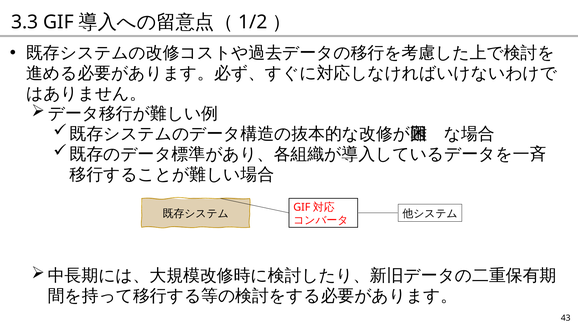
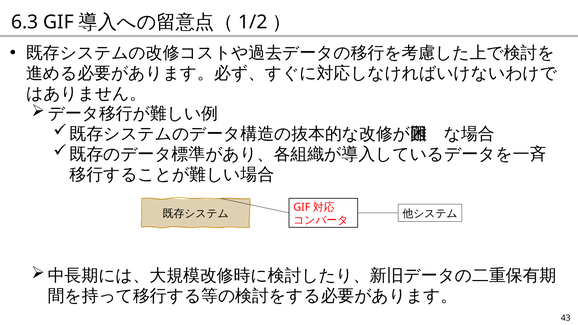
3.3: 3.3 -> 6.3
